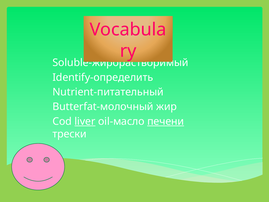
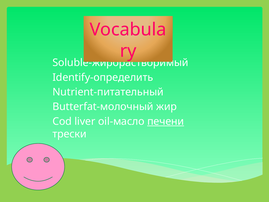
liver underline: present -> none
